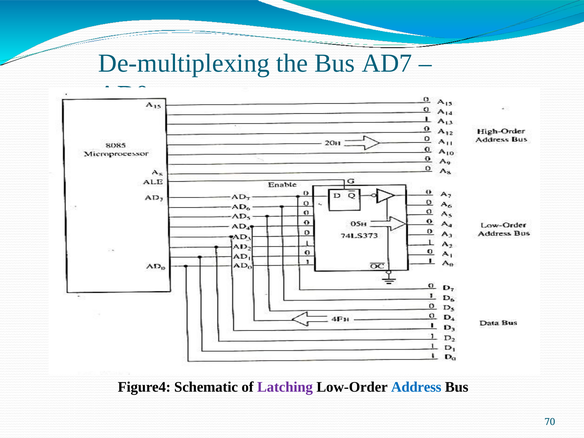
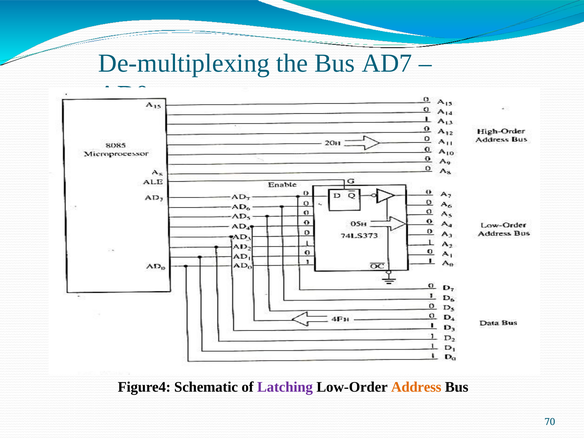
Address colour: blue -> orange
